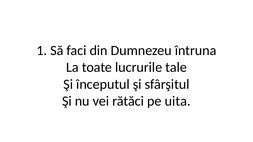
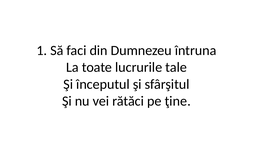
uita: uita -> ţine
